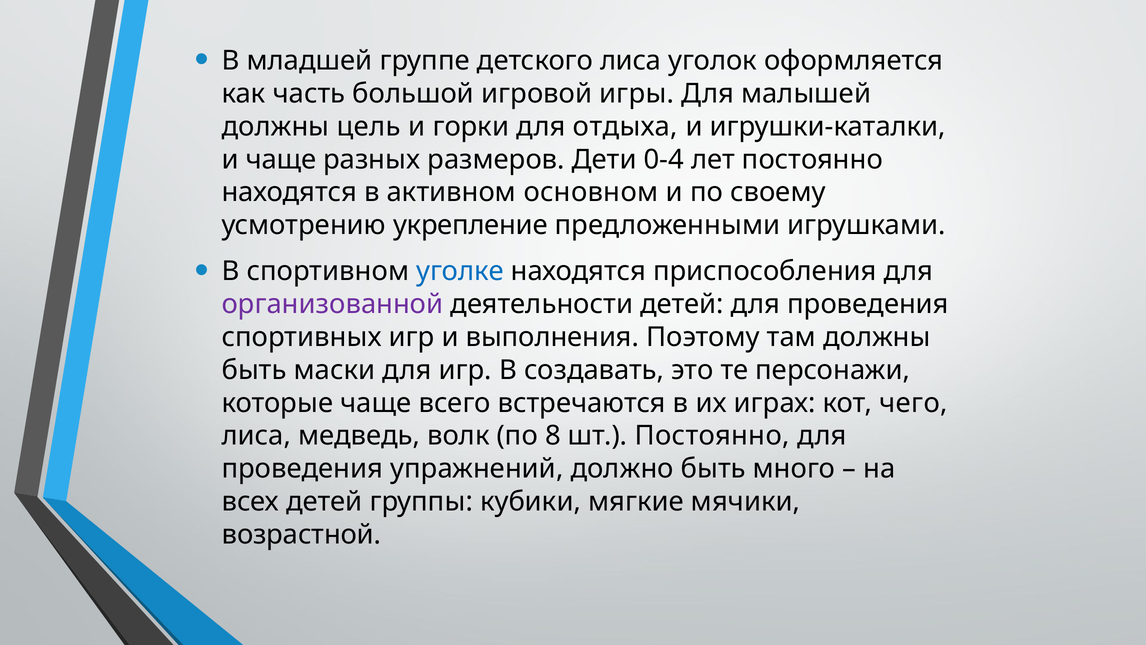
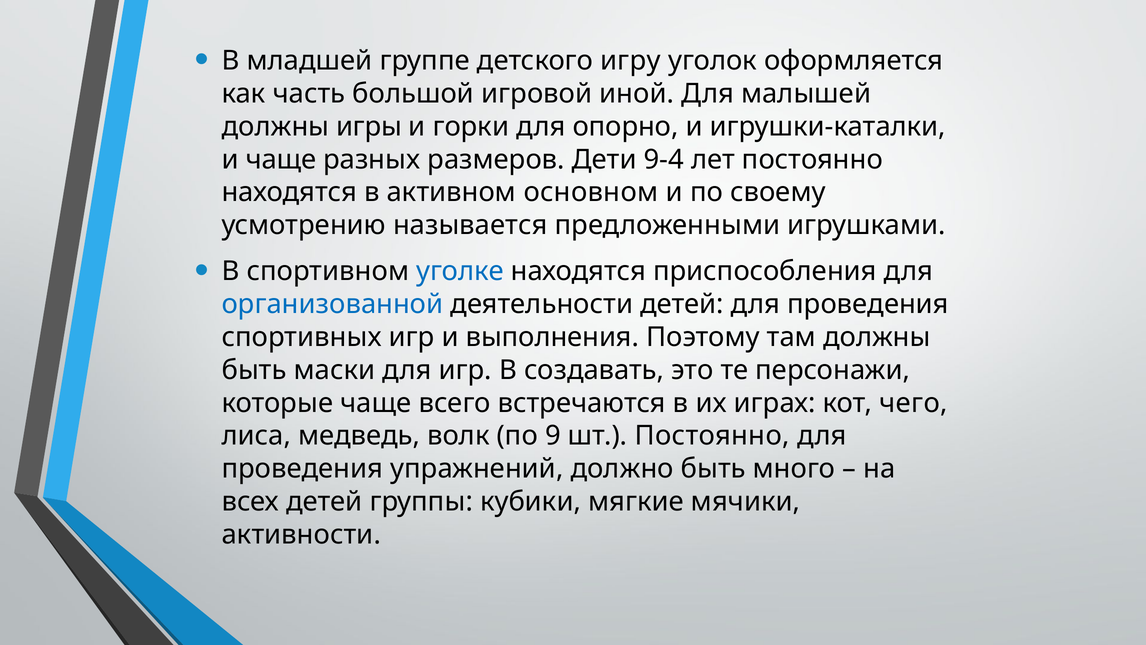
детского лиса: лиса -> игру
игры: игры -> иной
цель: цель -> игры
отдыха: отдыха -> опорно
0-4: 0-4 -> 9-4
укрепление: укрепление -> называется
организованной colour: purple -> blue
8: 8 -> 9
возрастной: возрастной -> активности
